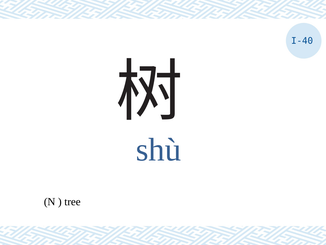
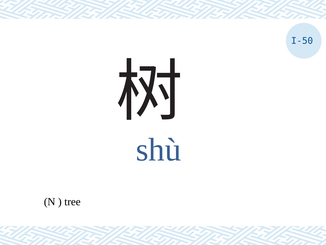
I-40: I-40 -> I-50
